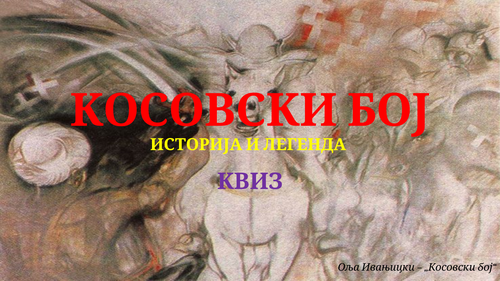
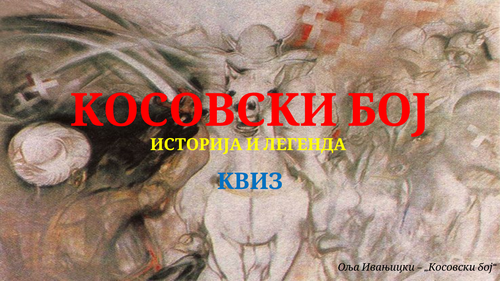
КВИЗ colour: purple -> blue
